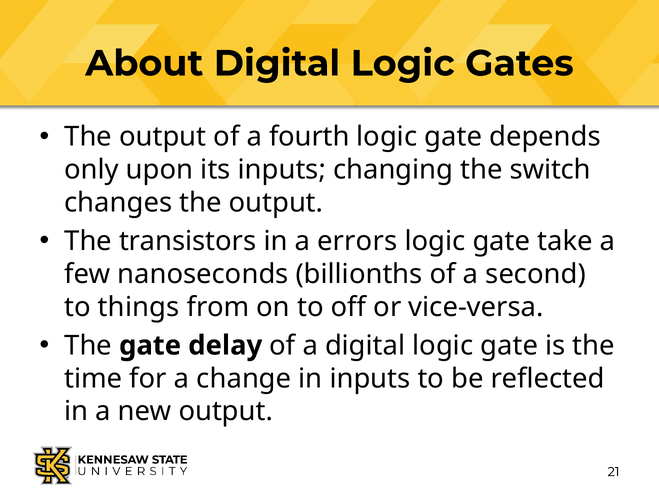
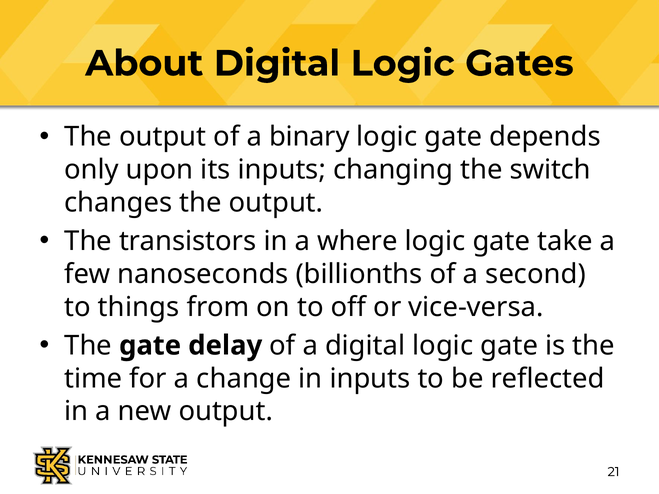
fourth: fourth -> binary
errors: errors -> where
